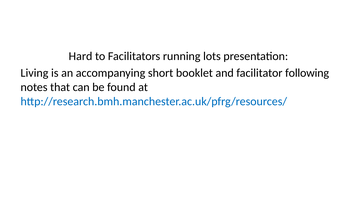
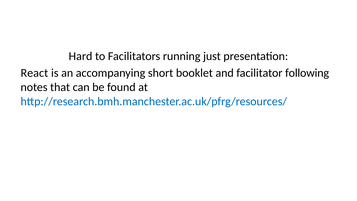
lots: lots -> just
Living: Living -> React
